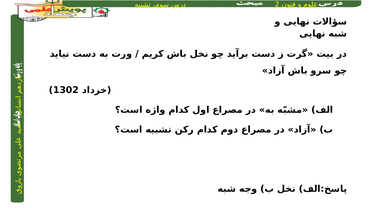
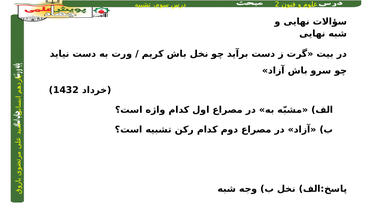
1302: 1302 -> 1432
